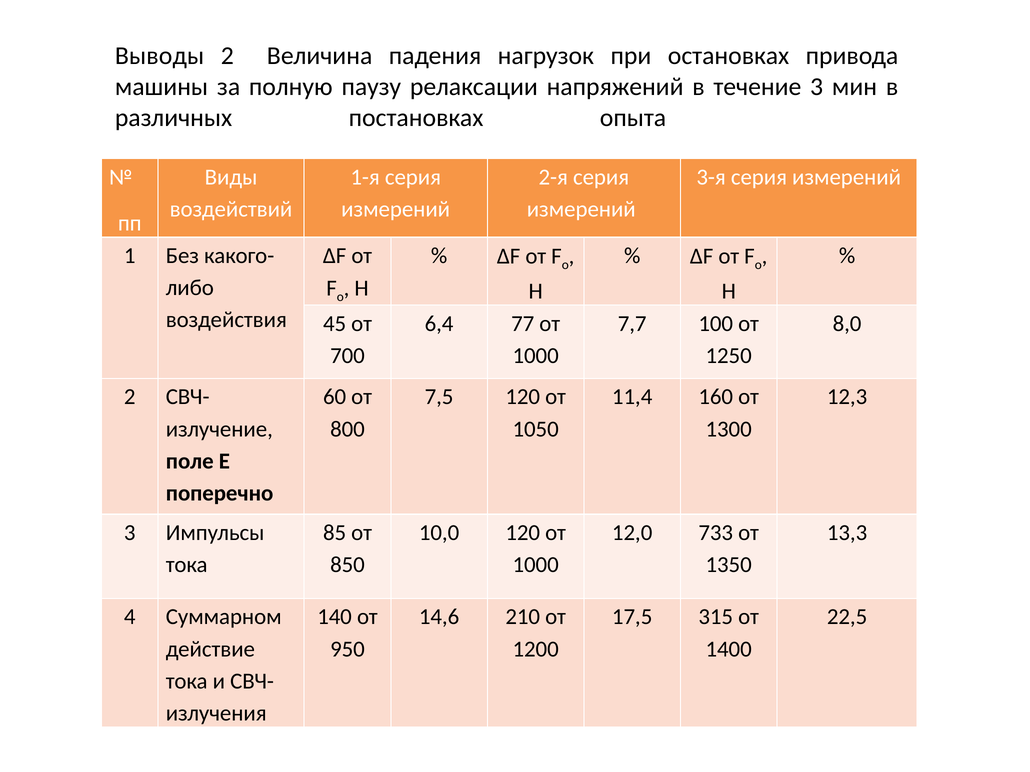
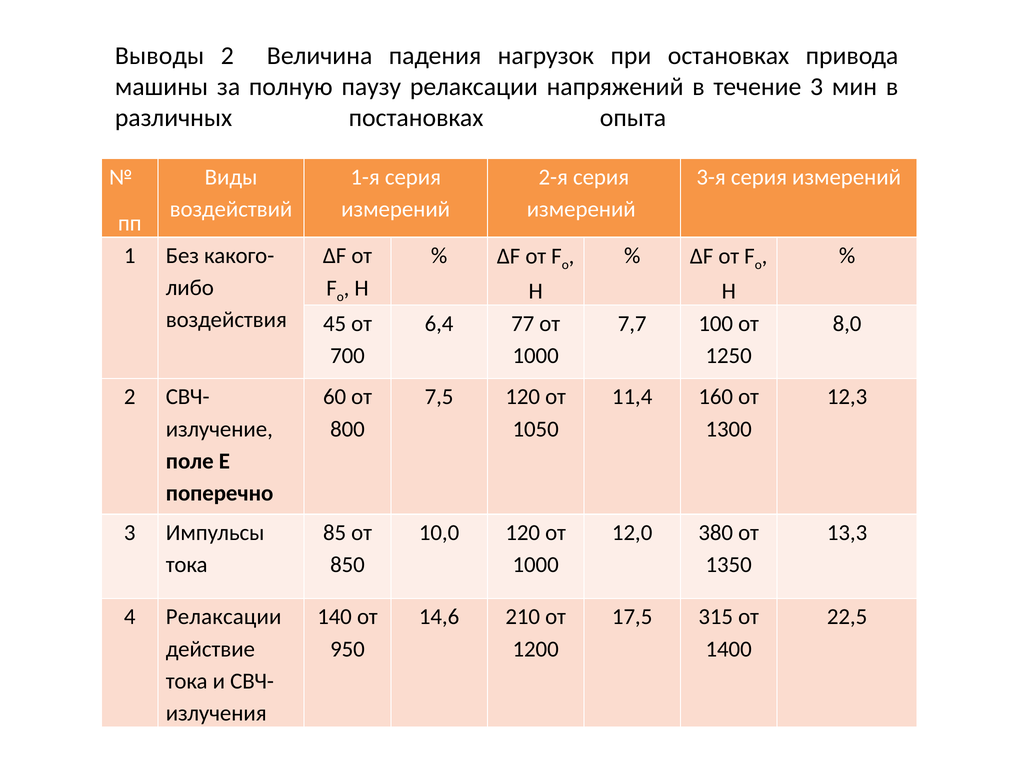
733: 733 -> 380
4 Суммарном: Суммарном -> Релаксации
